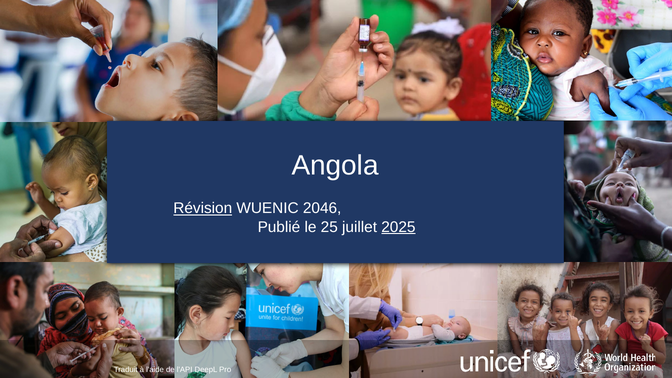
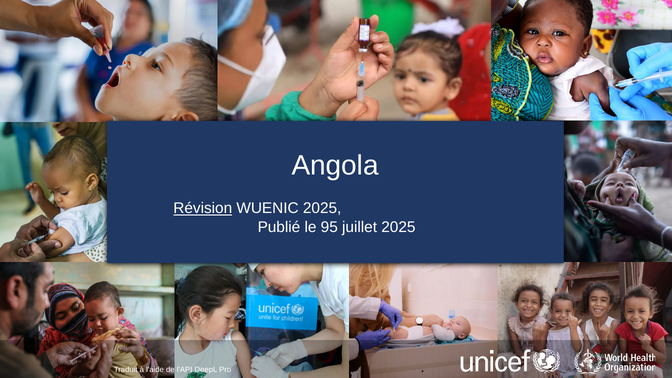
WUENIC 2046: 2046 -> 2025
25: 25 -> 95
2025 at (398, 227) underline: present -> none
